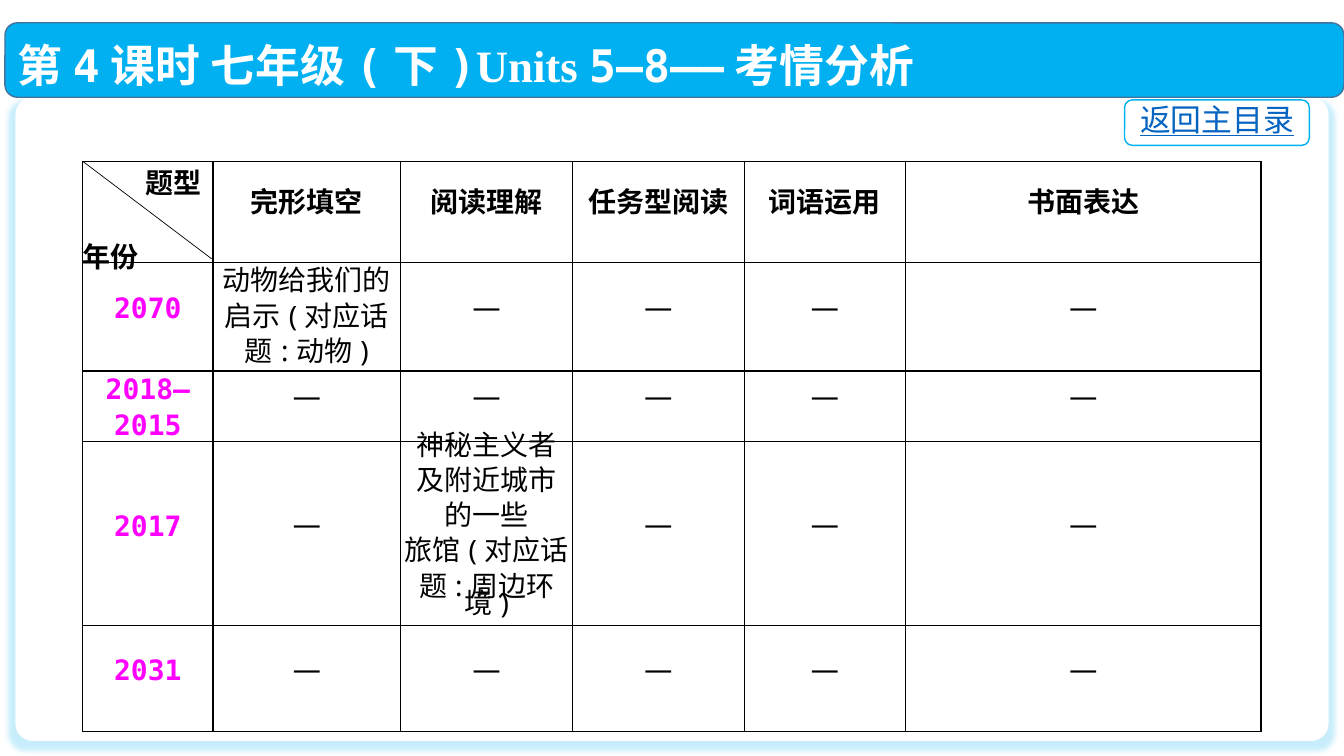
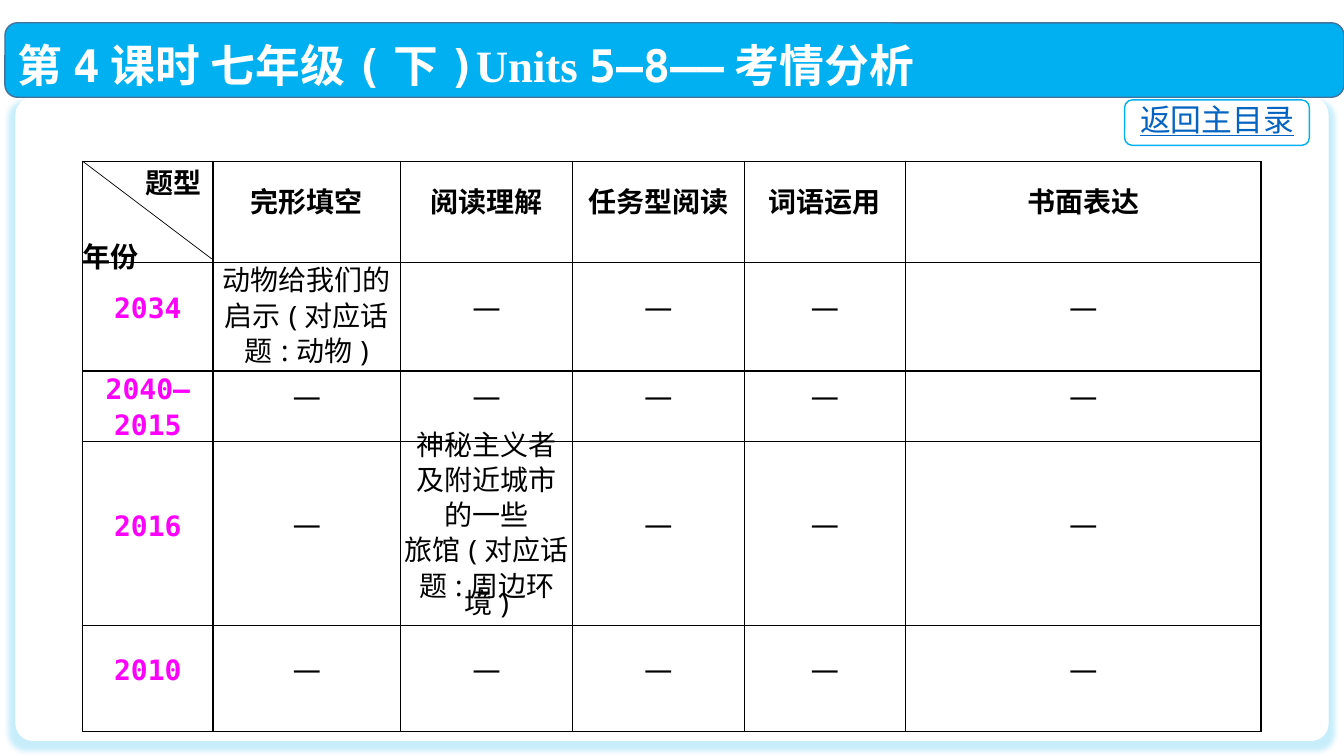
2070: 2070 -> 2034
2018—: 2018— -> 2040—
2017: 2017 -> 2016
2031: 2031 -> 2010
